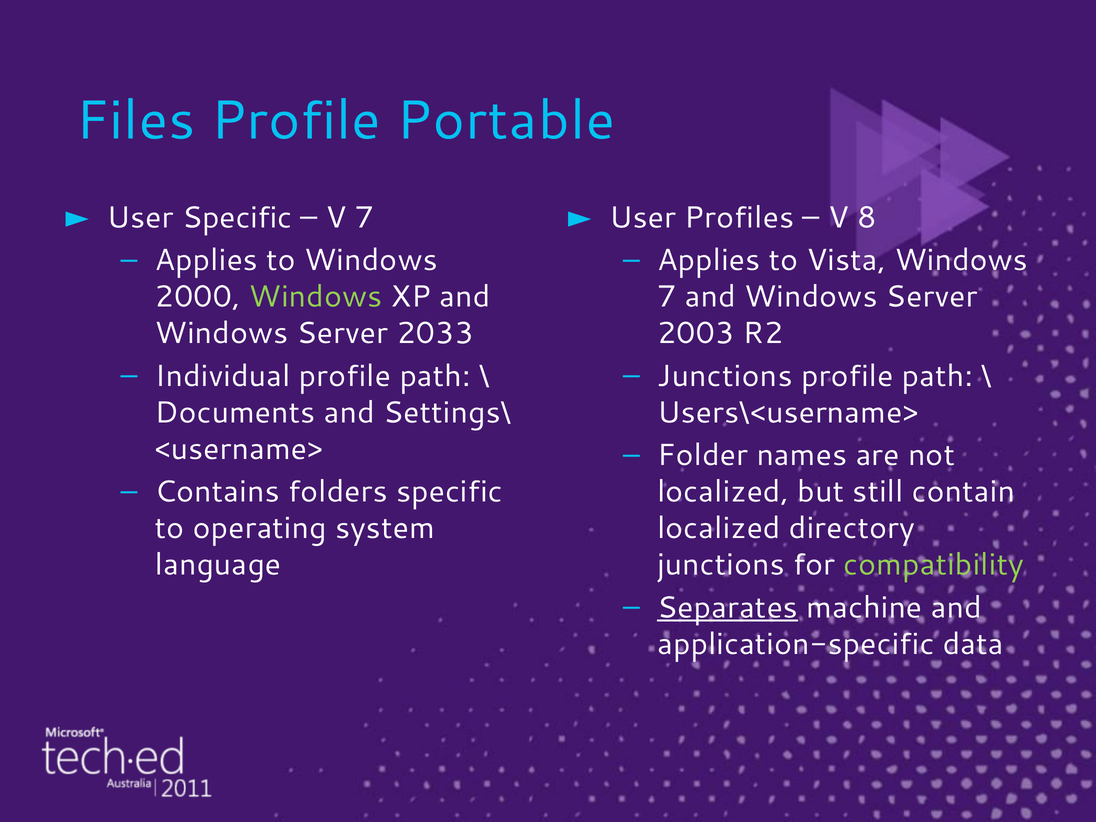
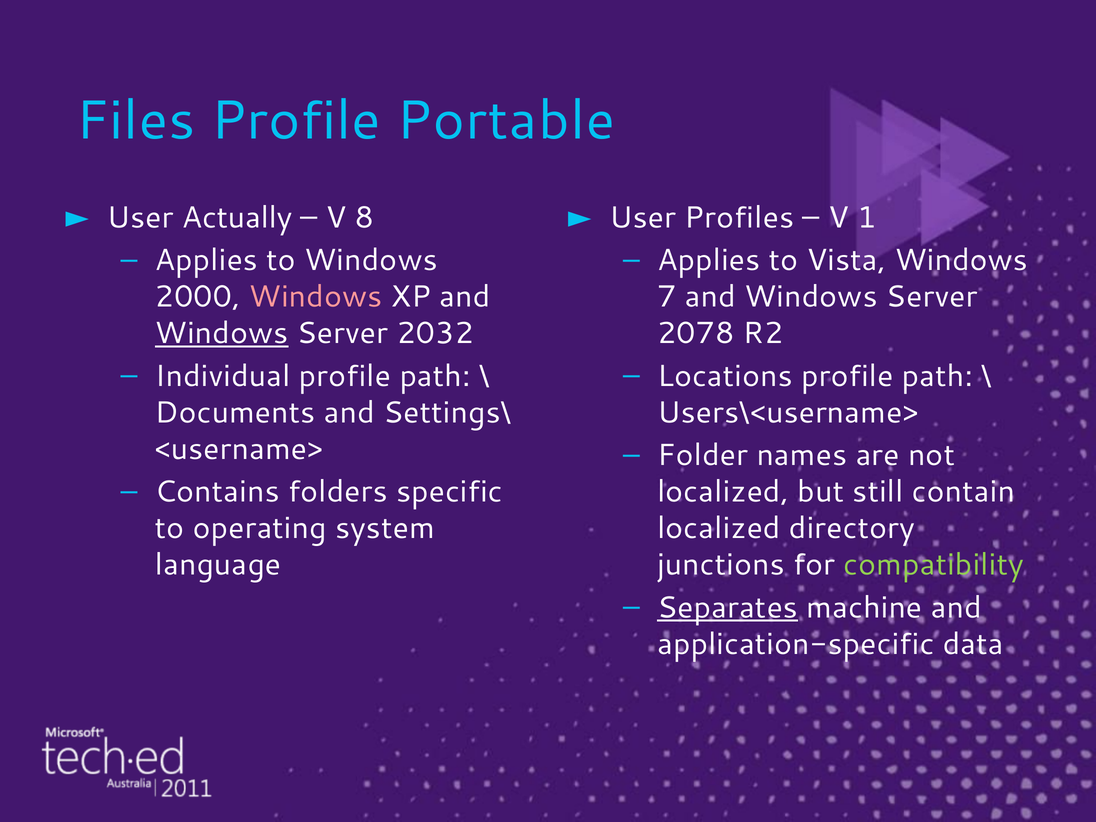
User Specific: Specific -> Actually
V 7: 7 -> 8
8: 8 -> 1
Windows at (316, 297) colour: light green -> pink
Windows at (222, 333) underline: none -> present
2033: 2033 -> 2032
2003: 2003 -> 2078
Junctions at (725, 376): Junctions -> Locations
